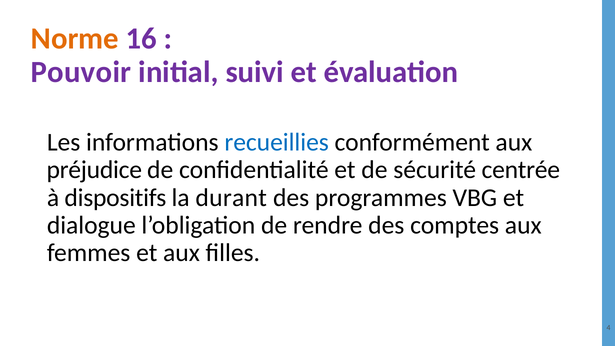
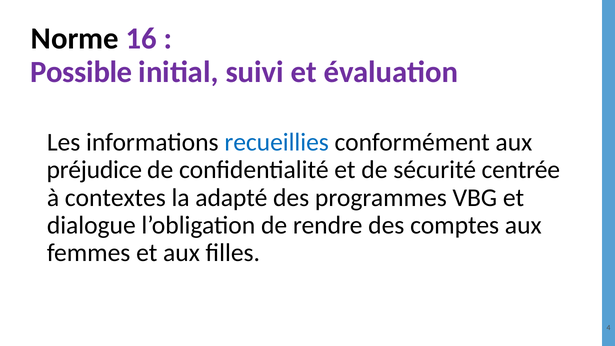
Norme colour: orange -> black
Pouvoir: Pouvoir -> Possible
dispositifs: dispositifs -> contextes
durant: durant -> adapté
